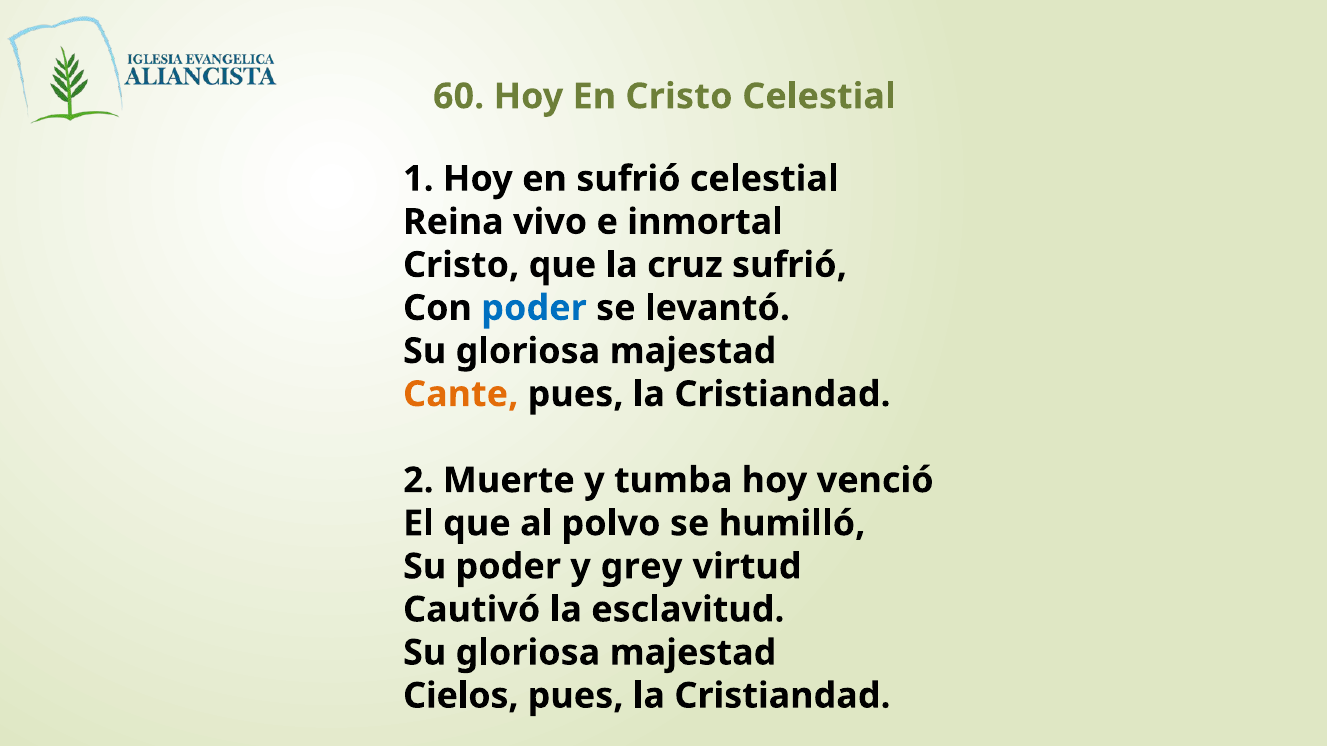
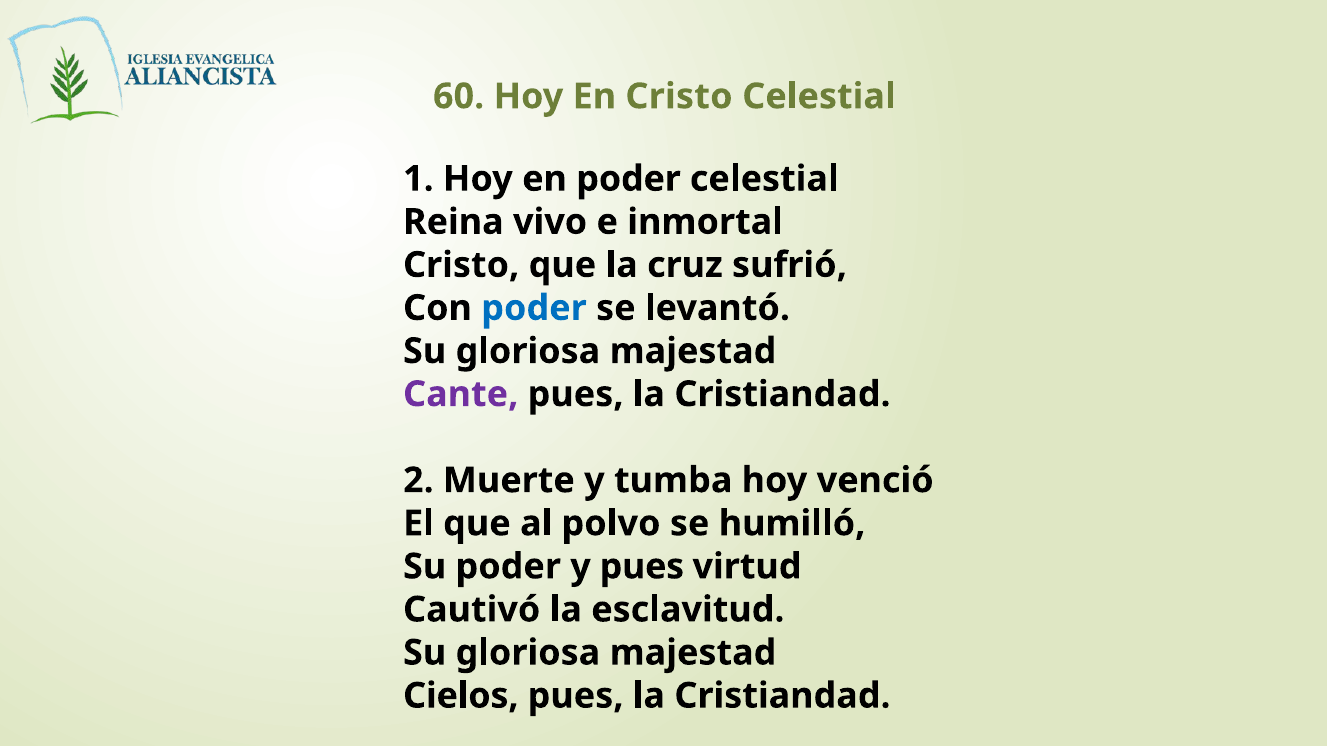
en sufrió: sufrió -> poder
Cante colour: orange -> purple
y grey: grey -> pues
